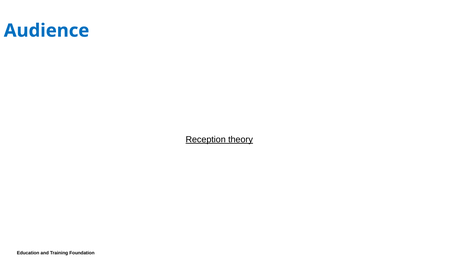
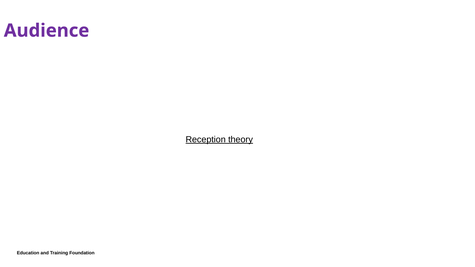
Audience colour: blue -> purple
